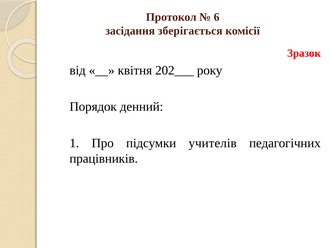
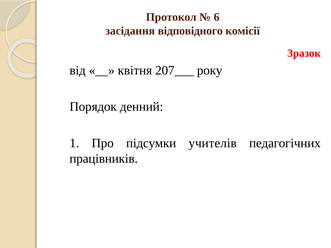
зберігається: зберігається -> відповідного
202___: 202___ -> 207___
